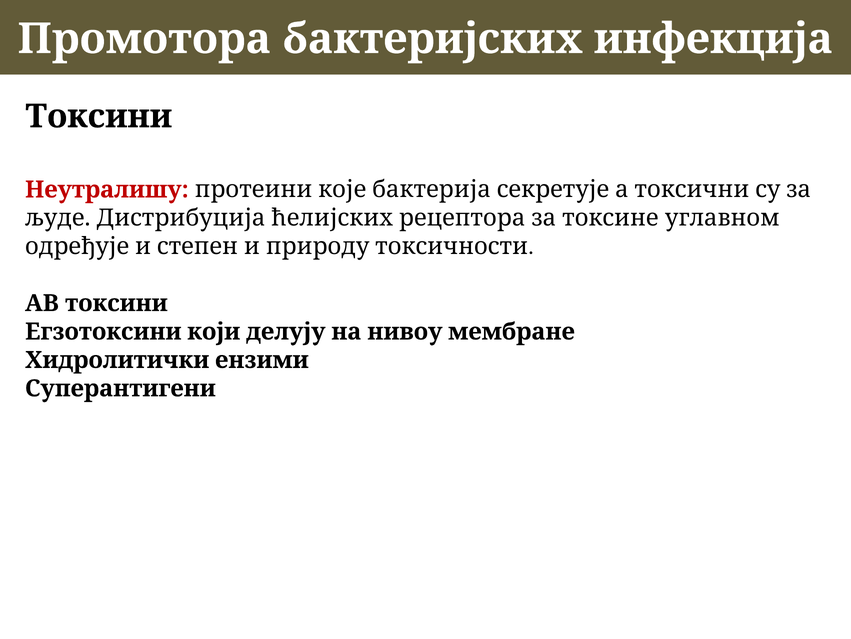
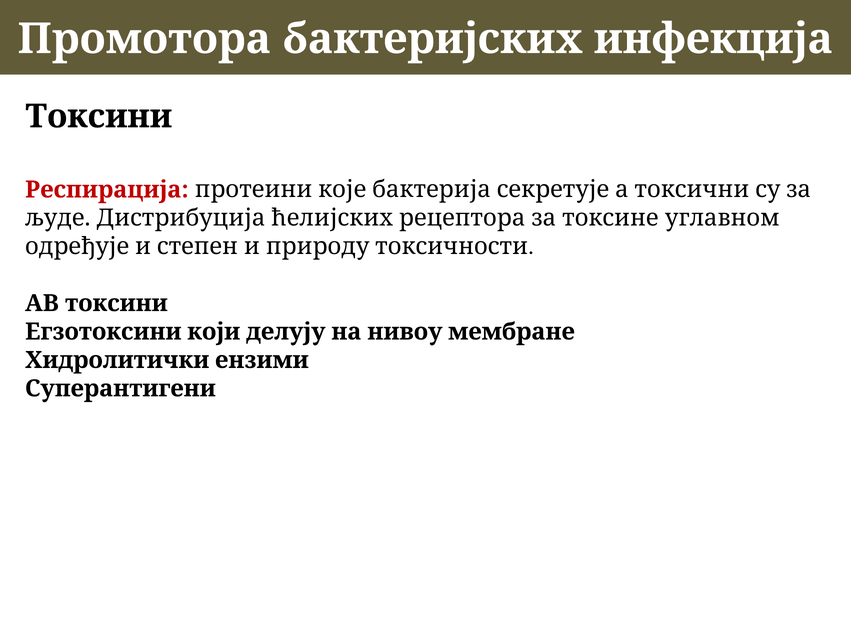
Неутралишу: Неутралишу -> Респирација
